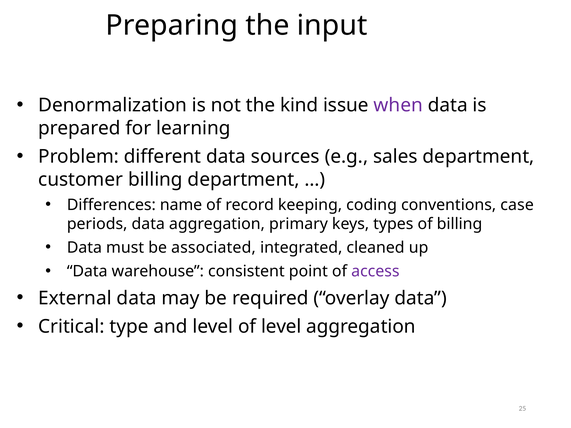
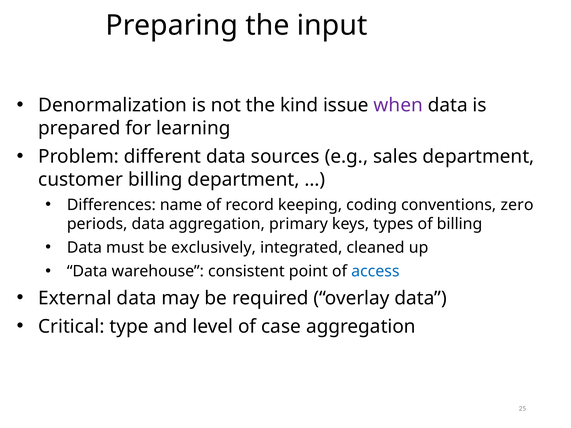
case: case -> zero
associated: associated -> exclusively
access colour: purple -> blue
of level: level -> case
